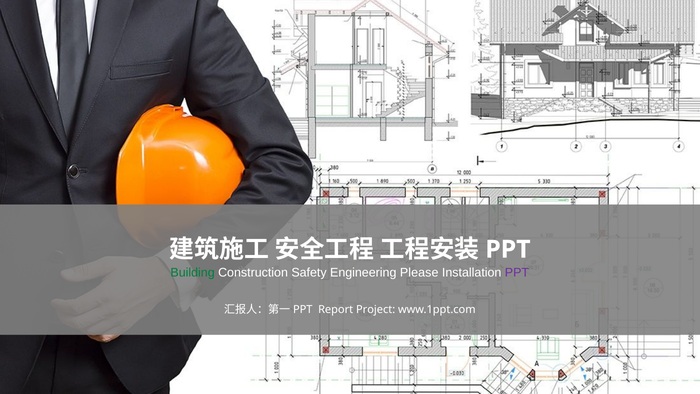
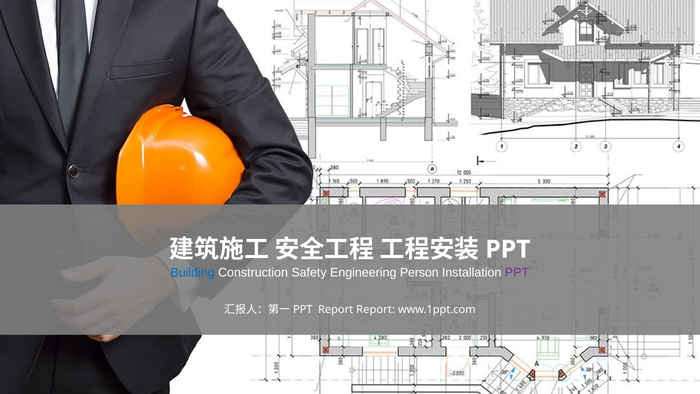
Building colour: green -> blue
Please: Please -> Person
Report Project: Project -> Report
